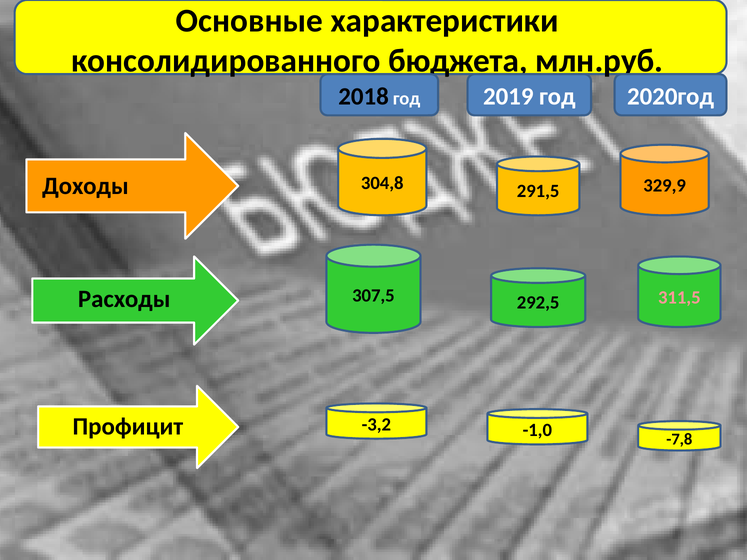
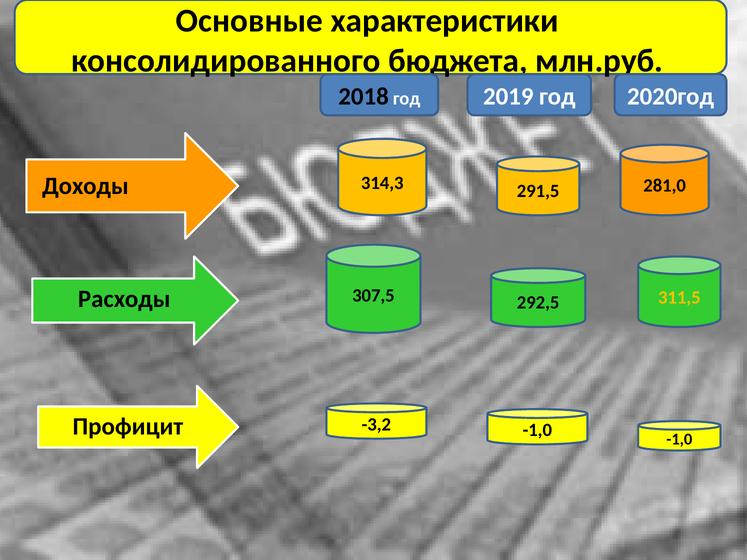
304,8: 304,8 -> 314,3
329,9: 329,9 -> 281,0
311,5 colour: pink -> yellow
-1,0 -7,8: -7,8 -> -1,0
